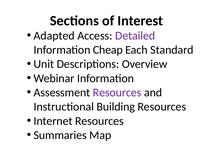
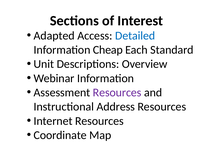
Detailed colour: purple -> blue
Building: Building -> Address
Summaries: Summaries -> Coordinate
